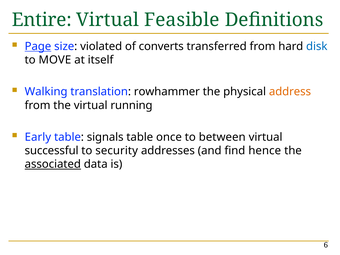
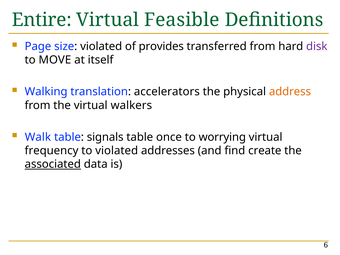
Page underline: present -> none
converts: converts -> provides
disk colour: blue -> purple
rowhammer: rowhammer -> accelerators
running: running -> walkers
Early: Early -> Walk
between: between -> worrying
successful: successful -> frequency
to security: security -> violated
hence: hence -> create
